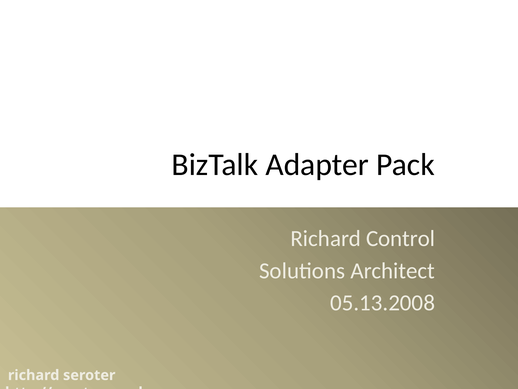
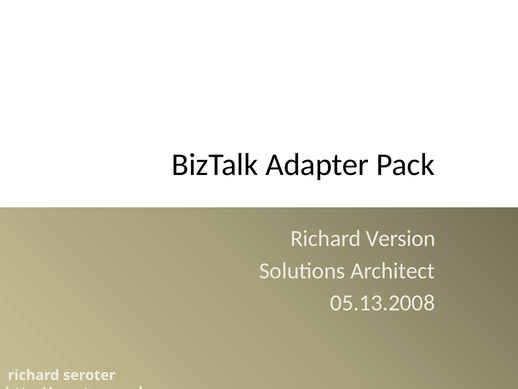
Control: Control -> Version
